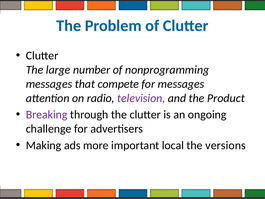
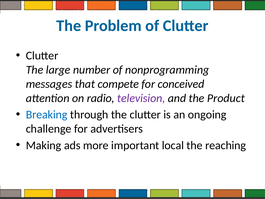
for messages: messages -> conceived
Breaking colour: purple -> blue
versions: versions -> reaching
